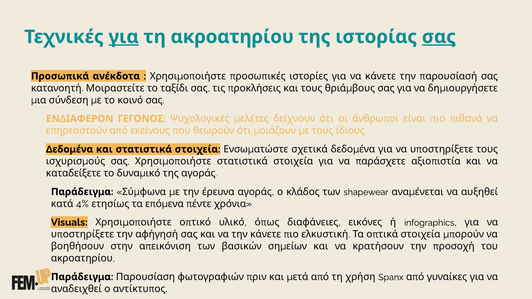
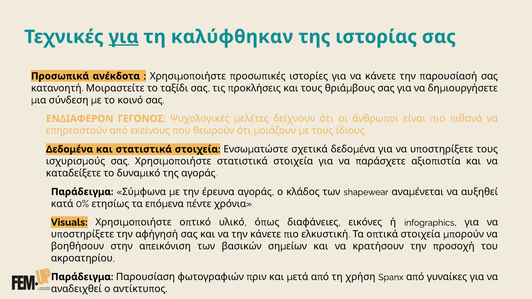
τη ακροατηρίου: ακροατηρίου -> καλύφθηκαν
σας at (439, 37) underline: present -> none
4%: 4% -> 0%
